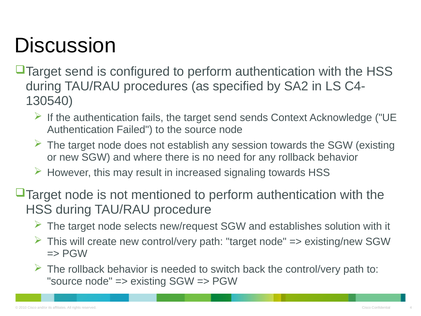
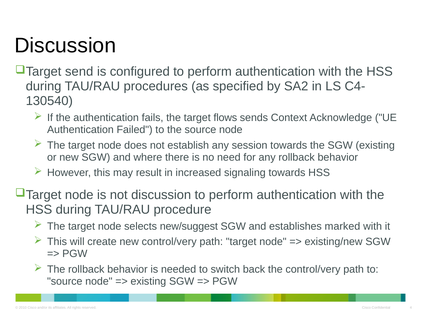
target send: send -> flows
not mentioned: mentioned -> discussion
new/request: new/request -> new/suggest
solution: solution -> marked
